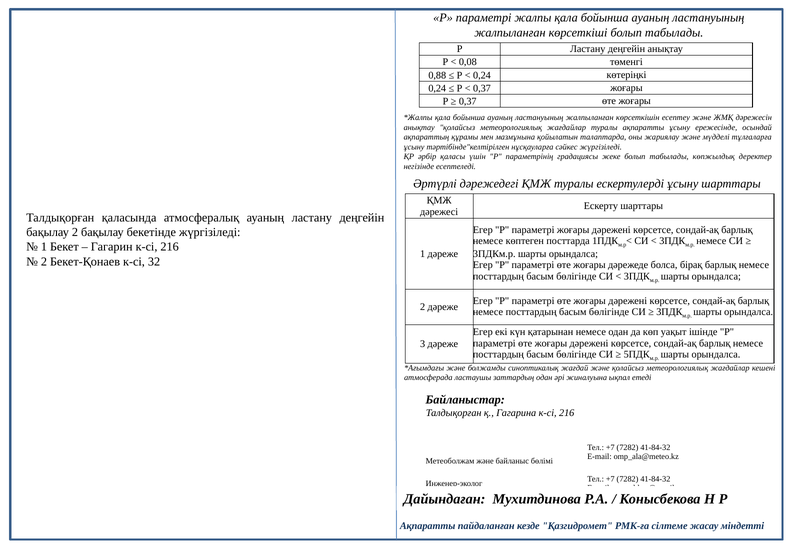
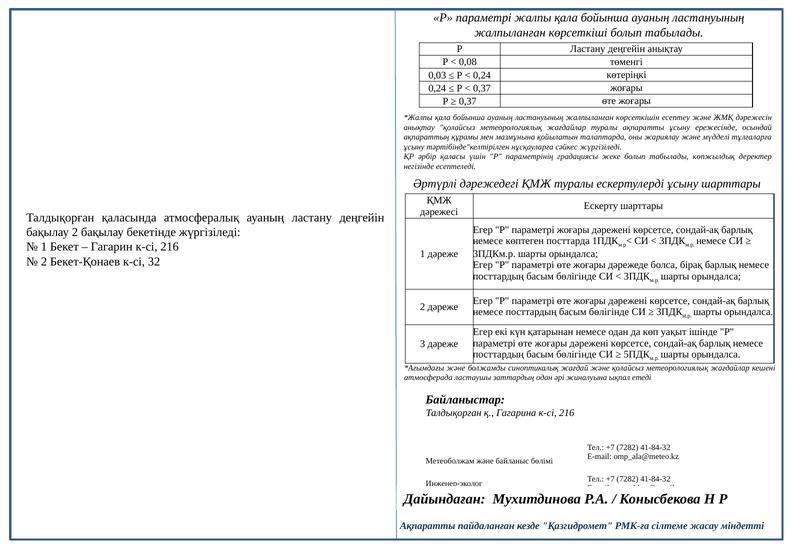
0,88: 0,88 -> 0,03
